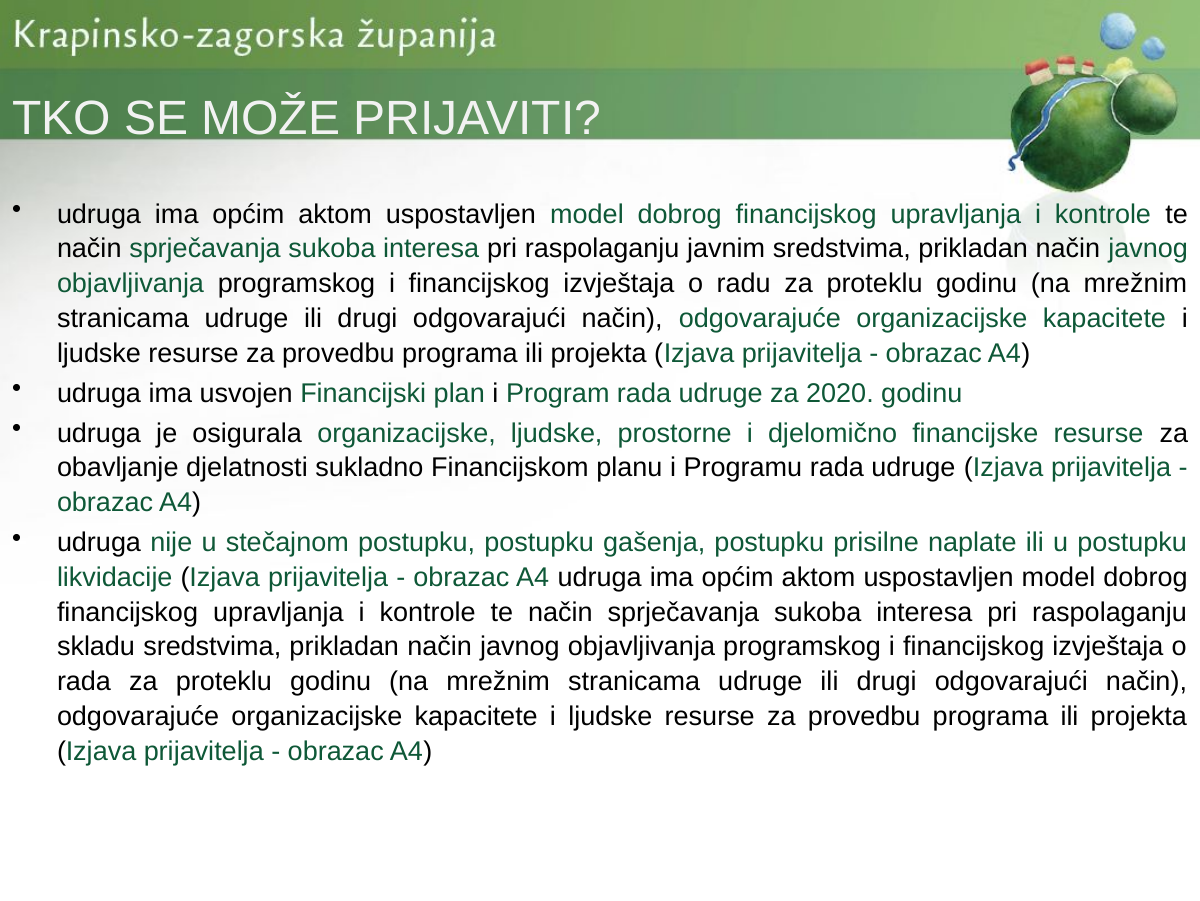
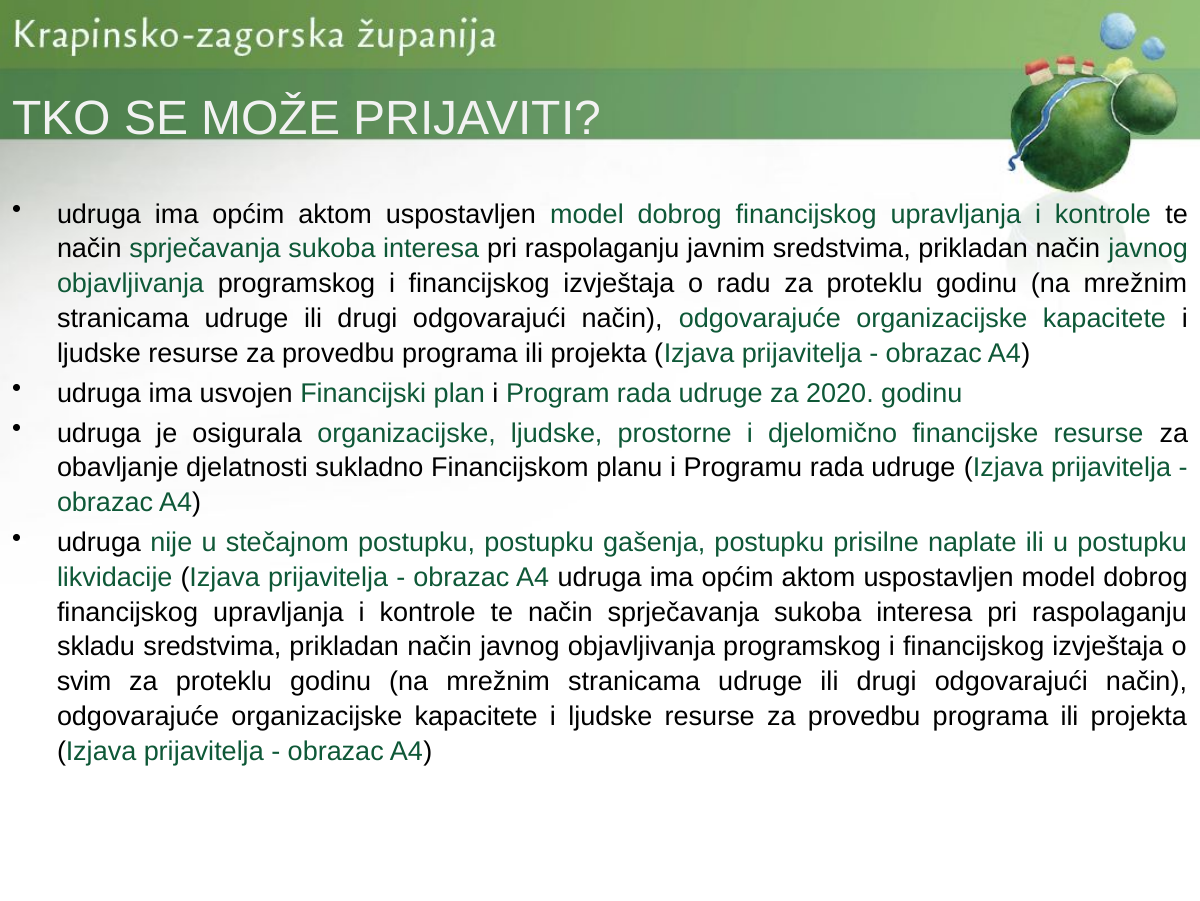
rada at (84, 681): rada -> svim
